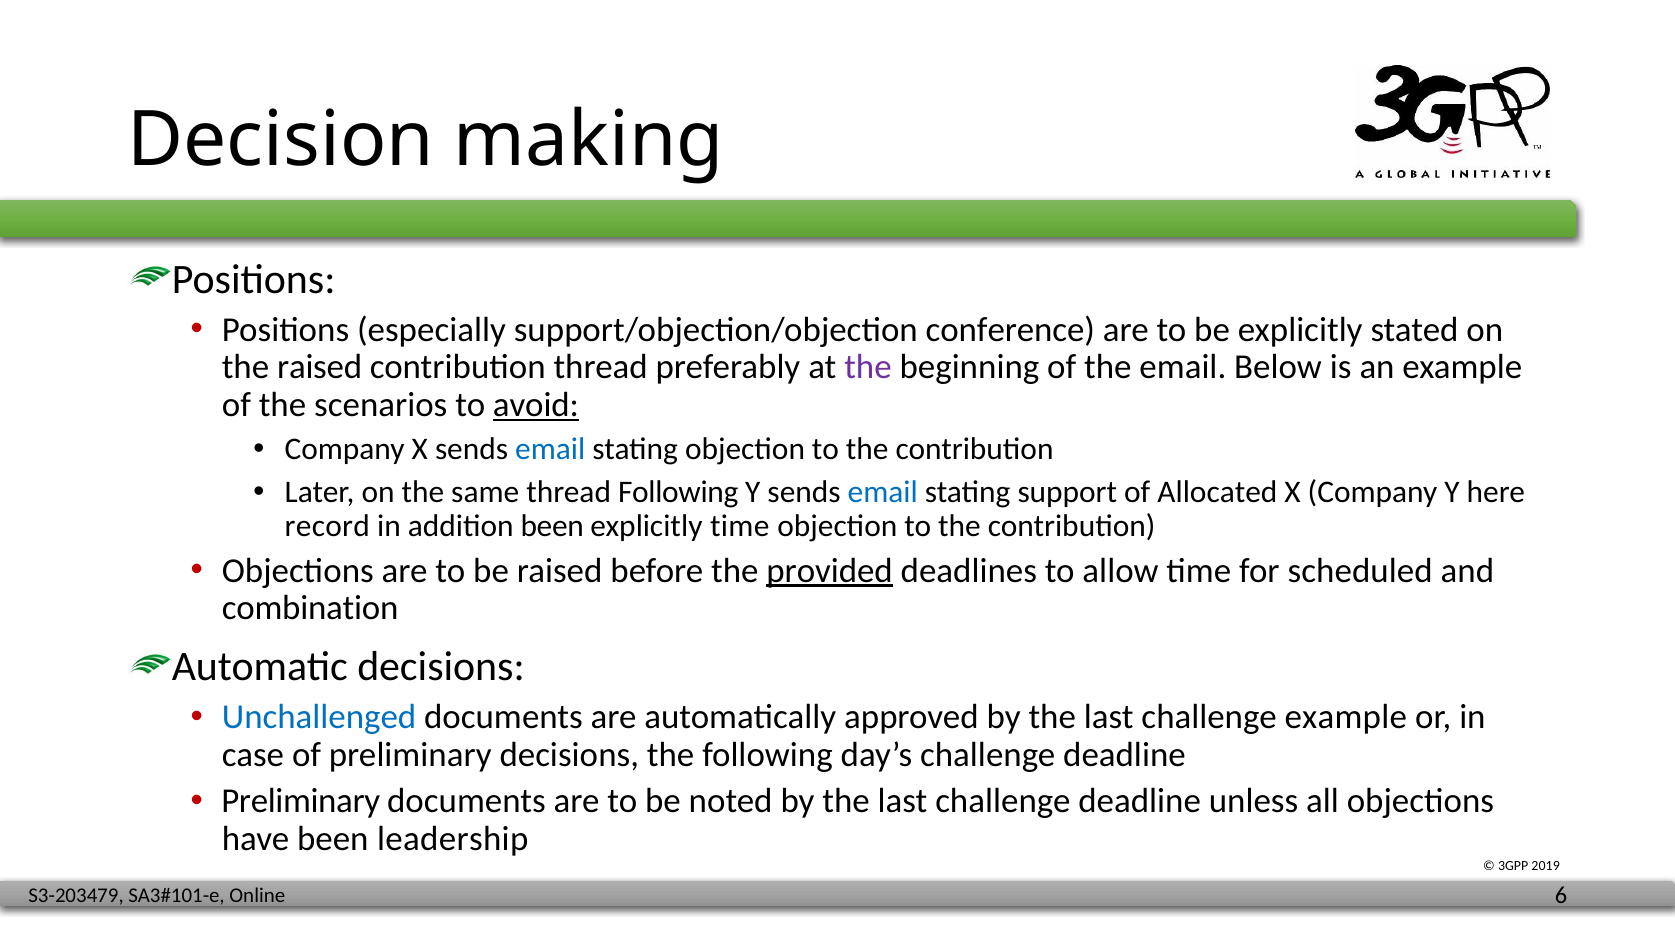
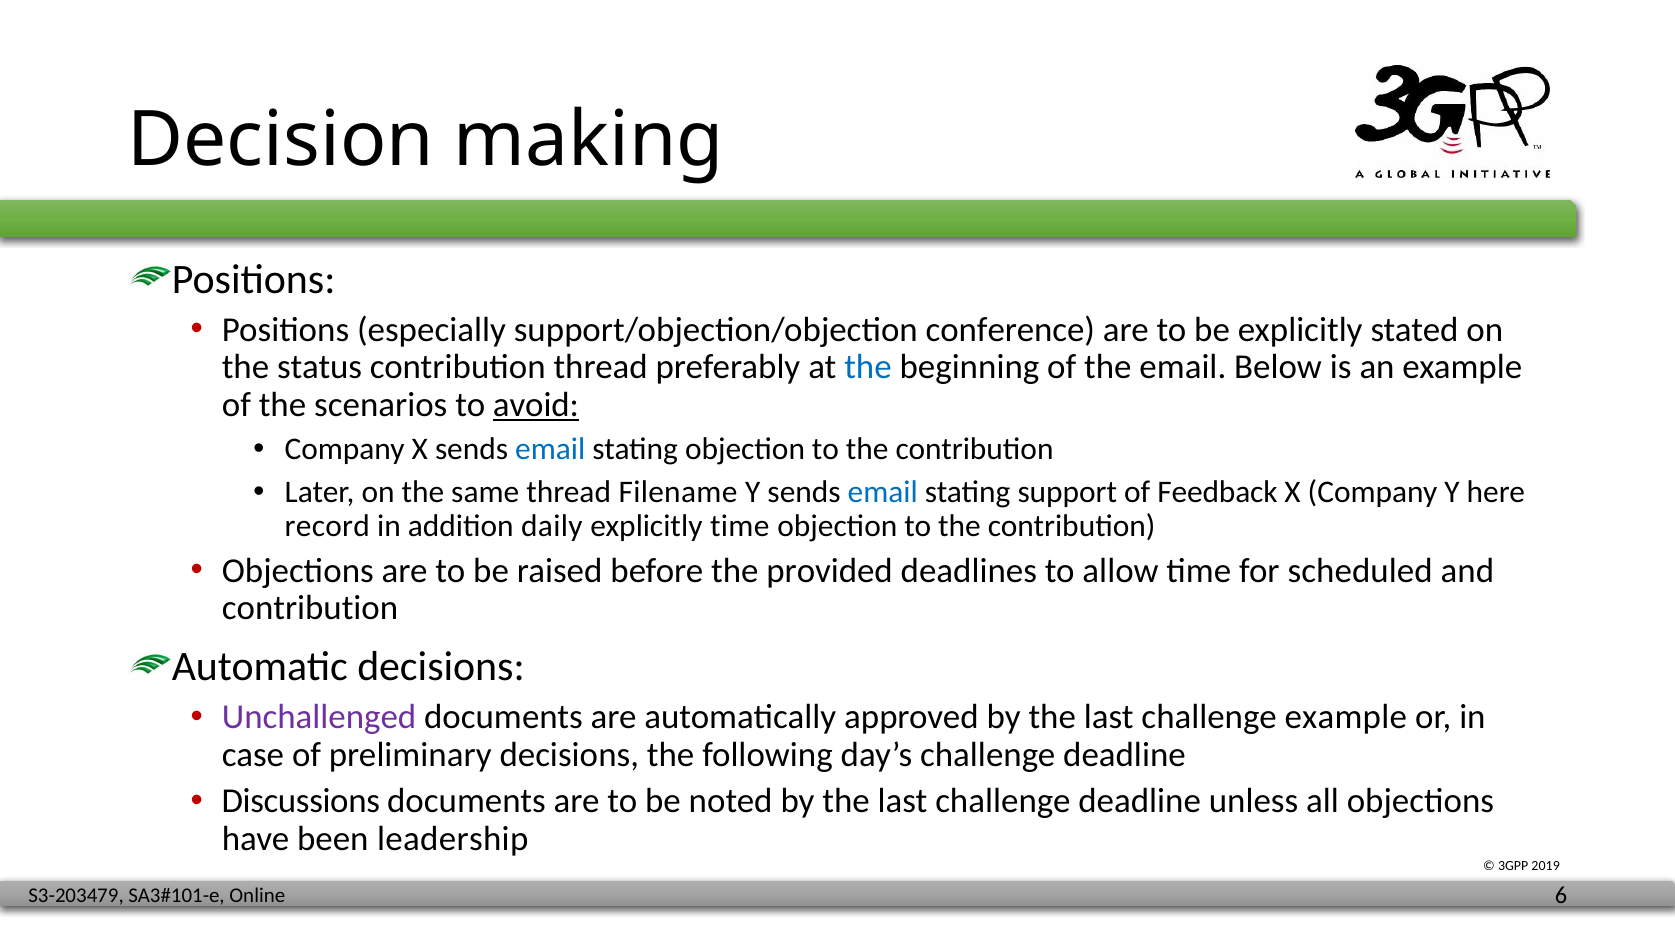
the raised: raised -> status
the at (868, 367) colour: purple -> blue
thread Following: Following -> Filename
Allocated: Allocated -> Feedback
addition been: been -> daily
provided underline: present -> none
combination at (310, 608): combination -> contribution
Unchallenged colour: blue -> purple
Preliminary at (301, 801): Preliminary -> Discussions
